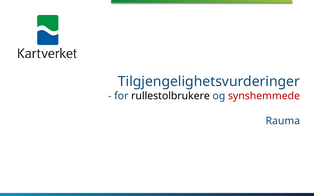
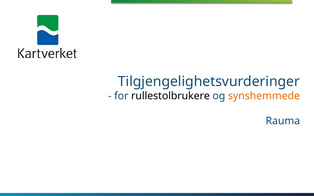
synshemmede colour: red -> orange
